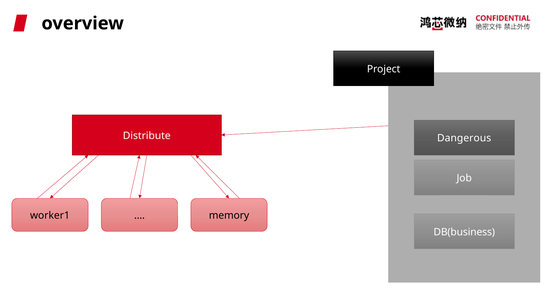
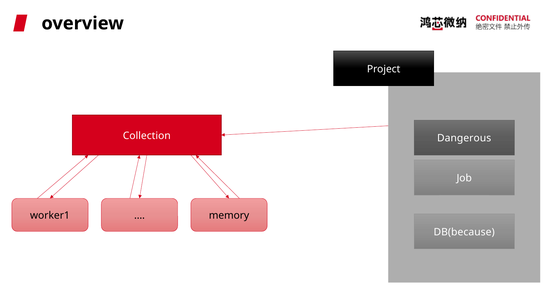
Distribute: Distribute -> Collection
DB(business: DB(business -> DB(because
